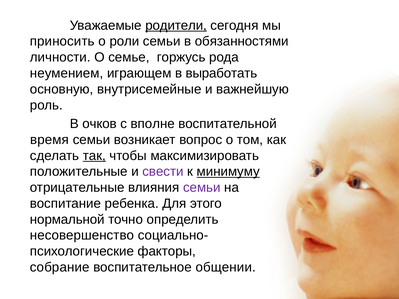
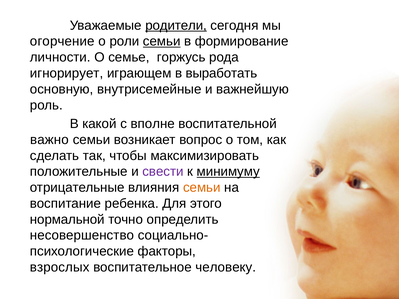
приносить: приносить -> огорчение
семьи at (162, 41) underline: none -> present
обязанностями: обязанностями -> формирование
неумением: неумением -> игнорирует
очков: очков -> какой
время: время -> важно
так underline: present -> none
семьи at (202, 188) colour: purple -> orange
собрание: собрание -> взрослых
общении: общении -> человеку
